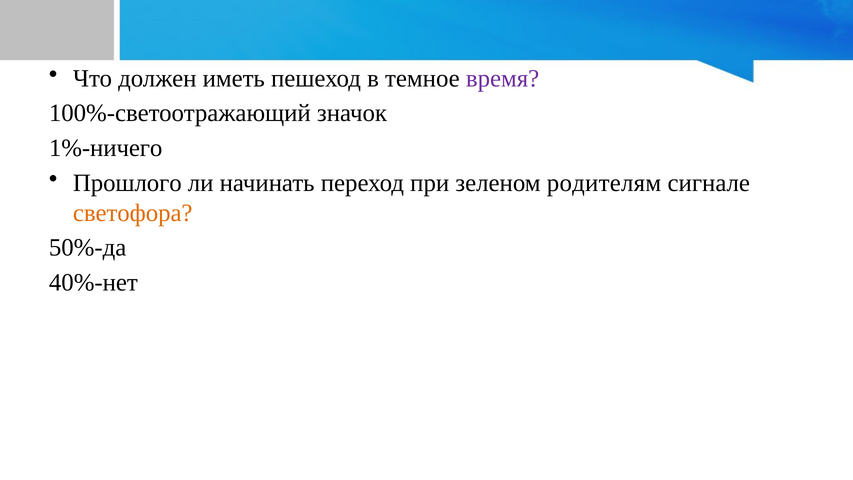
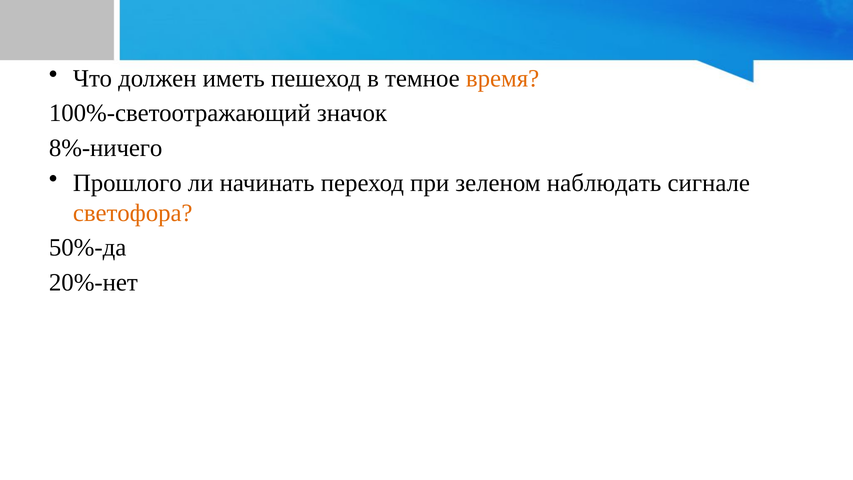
время colour: purple -> orange
1%-ничего: 1%-ничего -> 8%-ничего
родителям: родителям -> наблюдать
40%-нет: 40%-нет -> 20%-нет
